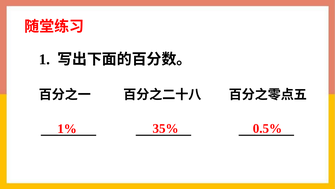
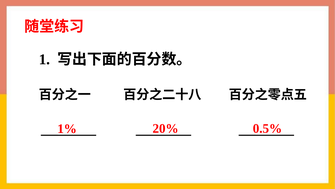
35%: 35% -> 20%
